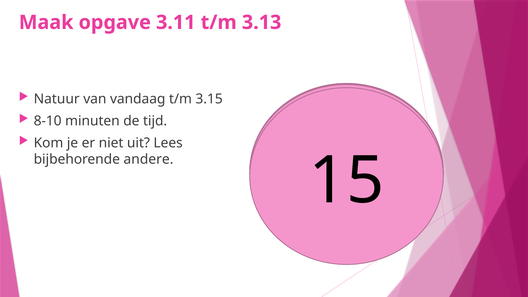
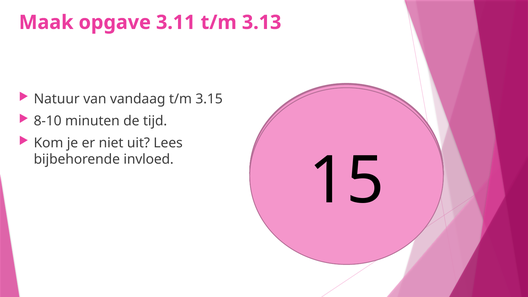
andere: andere -> invloed
